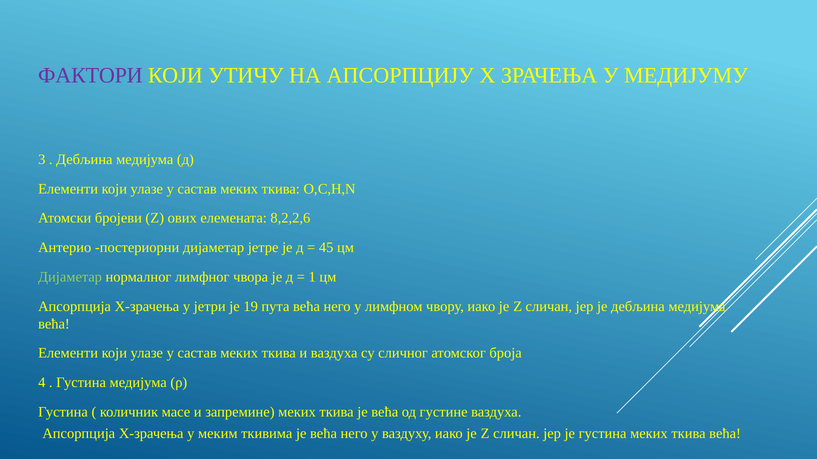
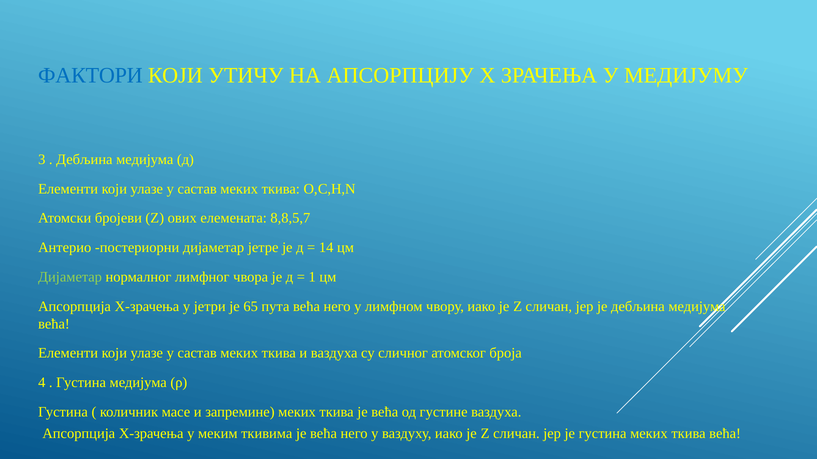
ФАКТОРИ colour: purple -> blue
8,2,2,6: 8,2,2,6 -> 8,8,5,7
45: 45 -> 14
19: 19 -> 65
